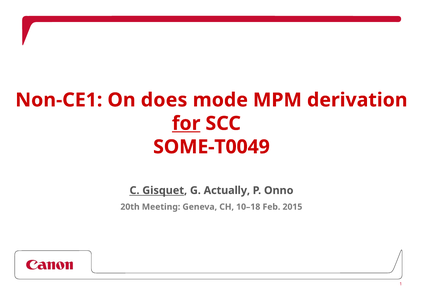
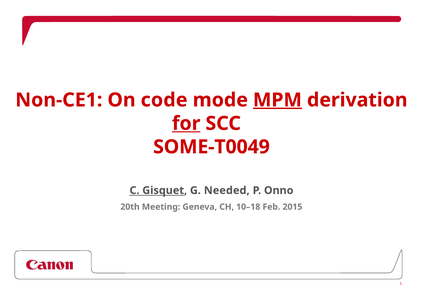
does: does -> code
MPM underline: none -> present
Actually: Actually -> Needed
